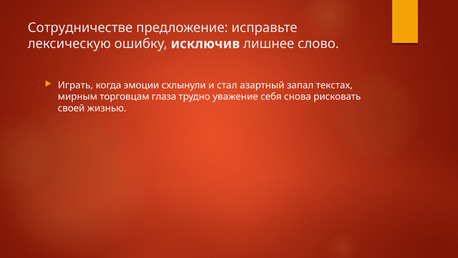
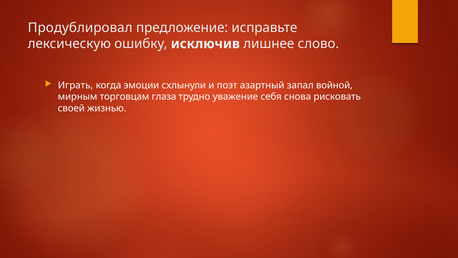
Сотрудничестве: Сотрудничестве -> Продублировал
стал: стал -> поэт
текстах: текстах -> войной
